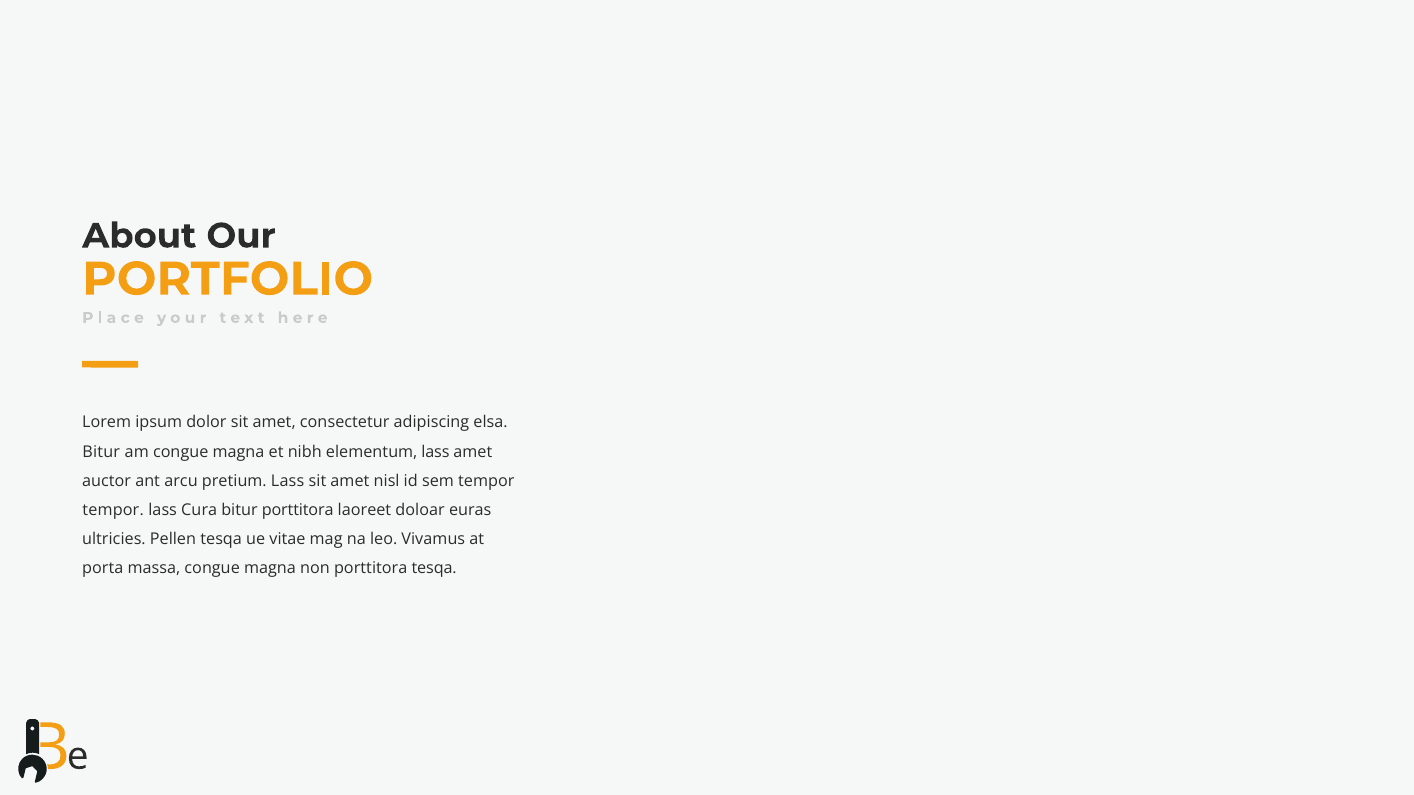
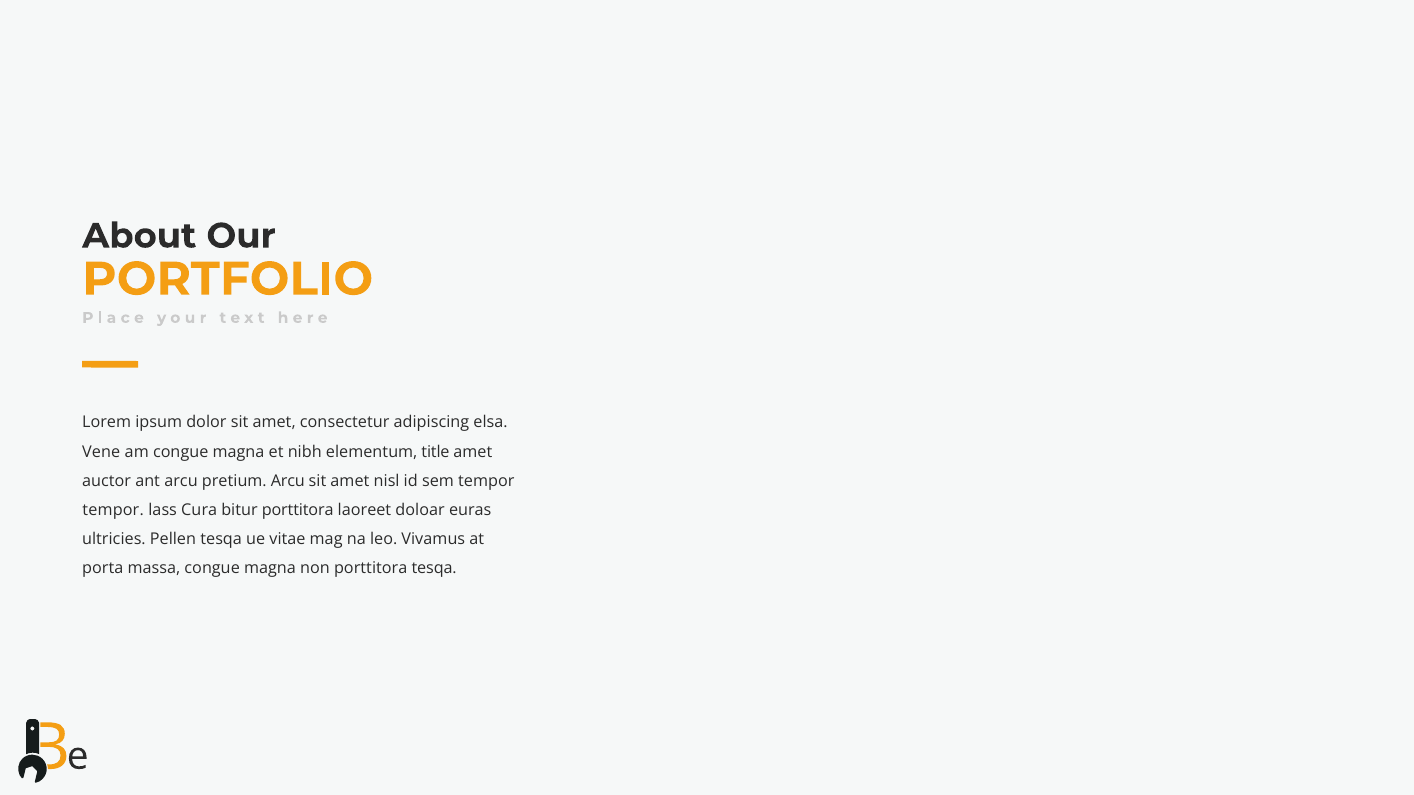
Bitur at (101, 452): Bitur -> Vene
elementum lass: lass -> title
pretium Lass: Lass -> Arcu
